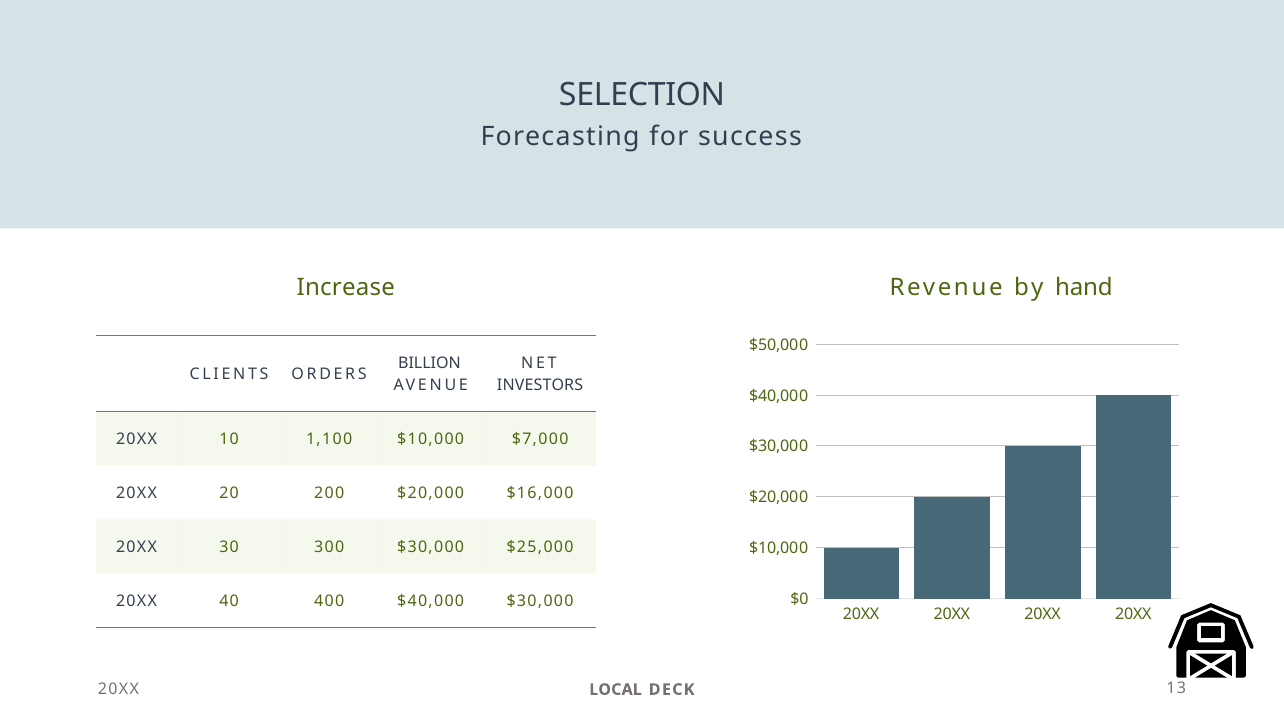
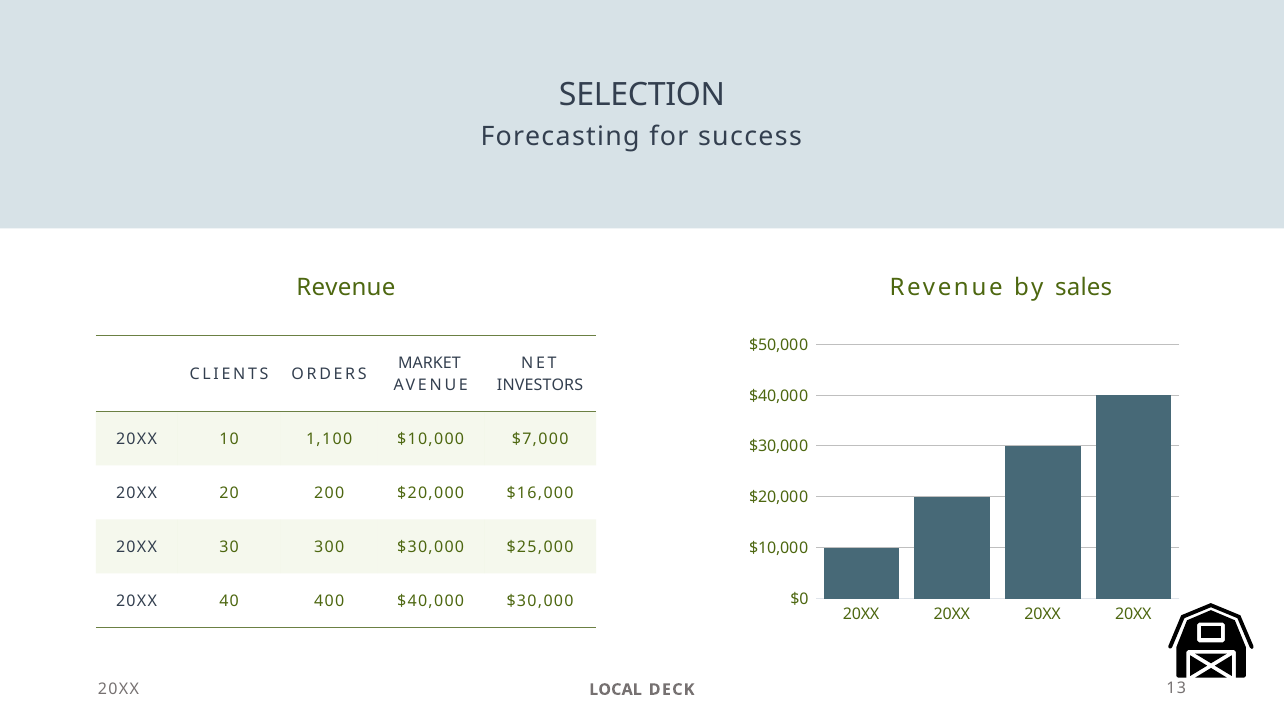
Increase at (346, 288): Increase -> Revenue
hand: hand -> sales
BILLION: BILLION -> MARKET
